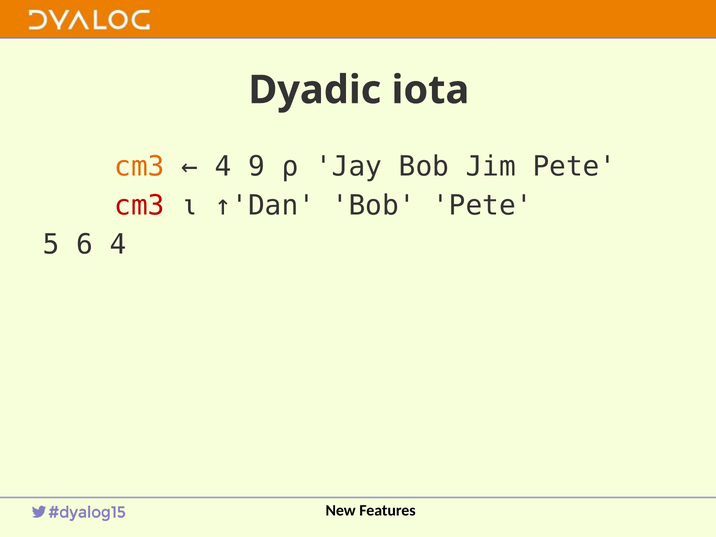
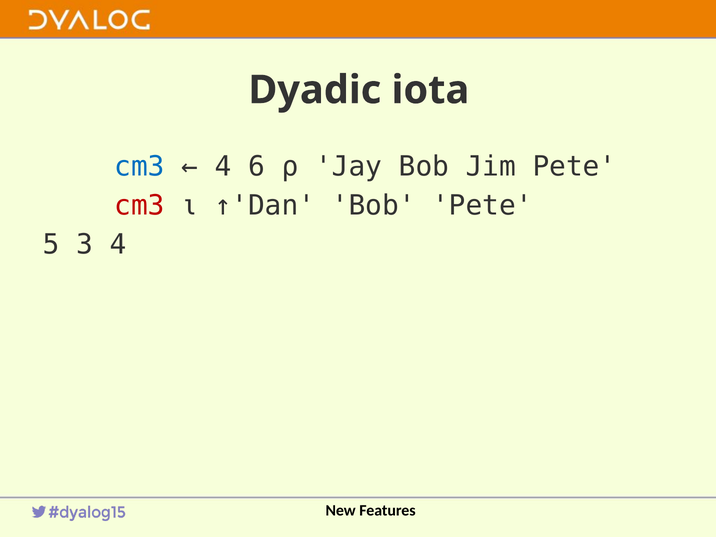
cm3 at (140, 167) colour: orange -> blue
9: 9 -> 6
6: 6 -> 3
